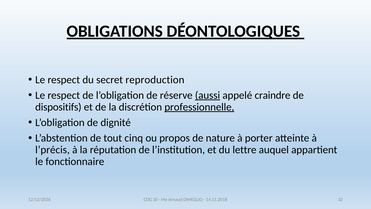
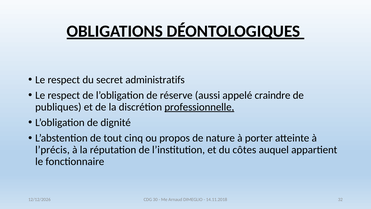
reproduction: reproduction -> administratifs
aussi underline: present -> none
dispositifs: dispositifs -> publiques
lettre: lettre -> côtes
